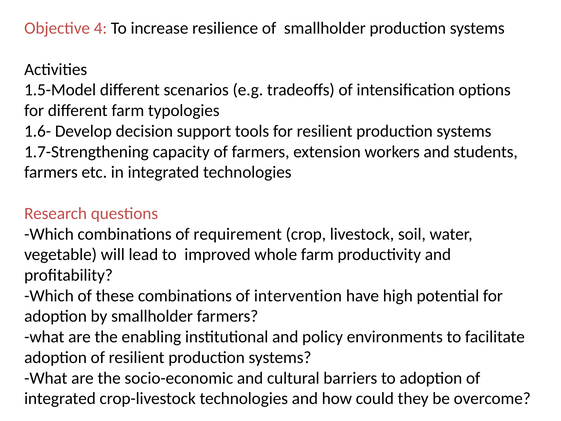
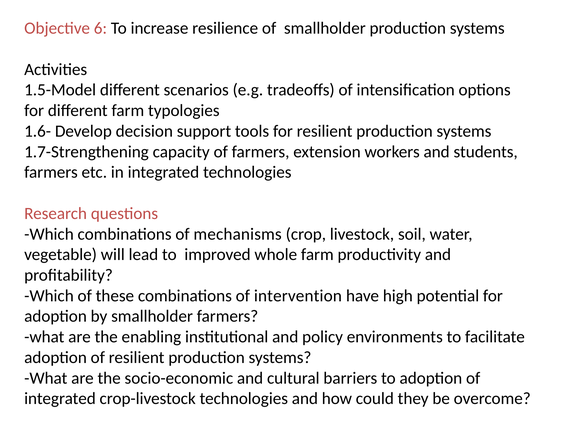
4: 4 -> 6
requirement: requirement -> mechanisms
